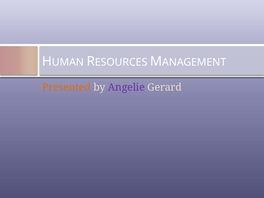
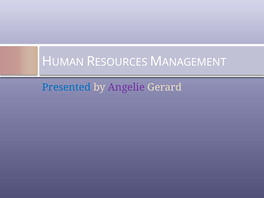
Presented colour: orange -> blue
